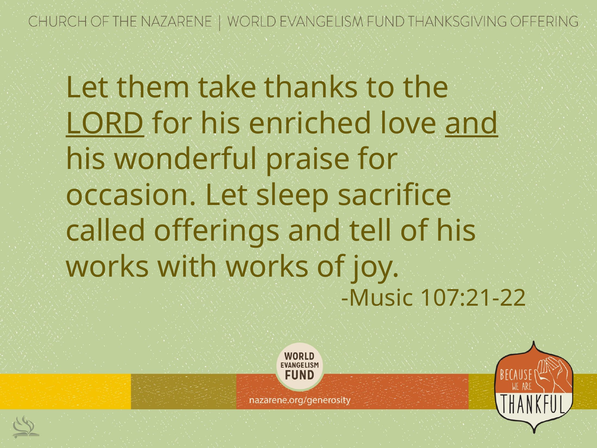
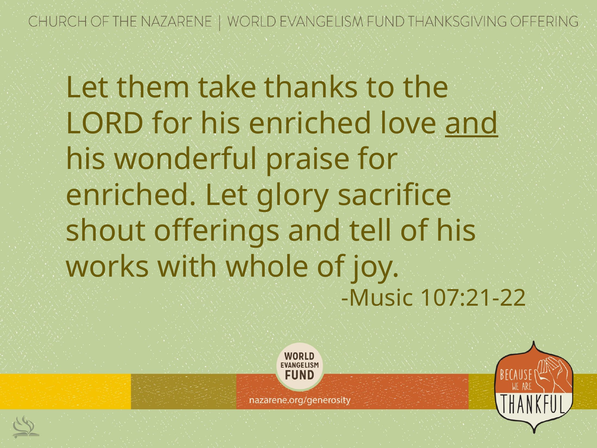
LORD underline: present -> none
occasion at (131, 195): occasion -> enriched
sleep: sleep -> glory
called: called -> shout
with works: works -> whole
